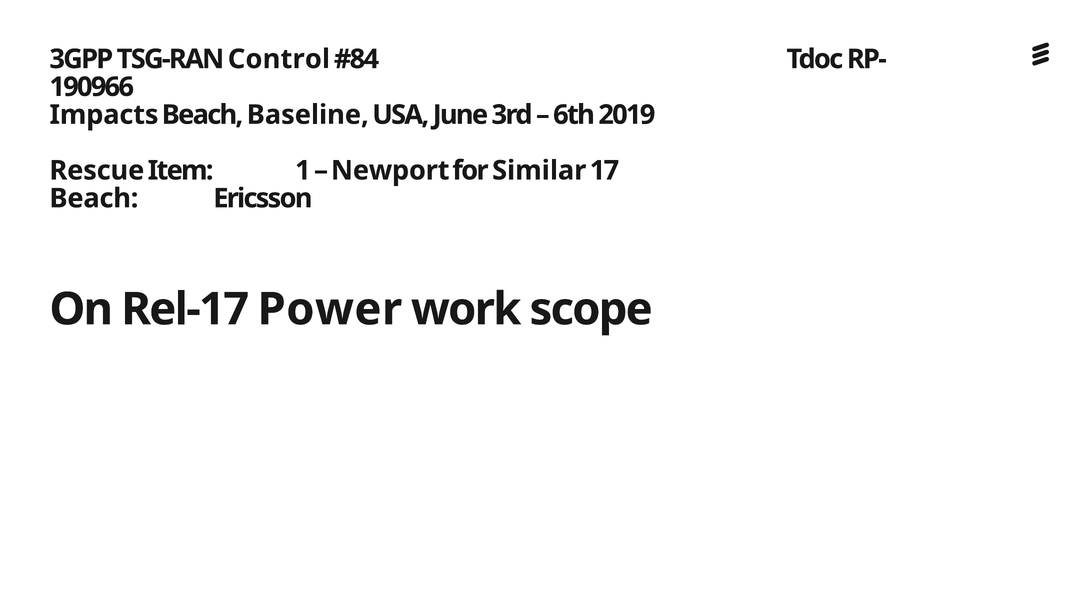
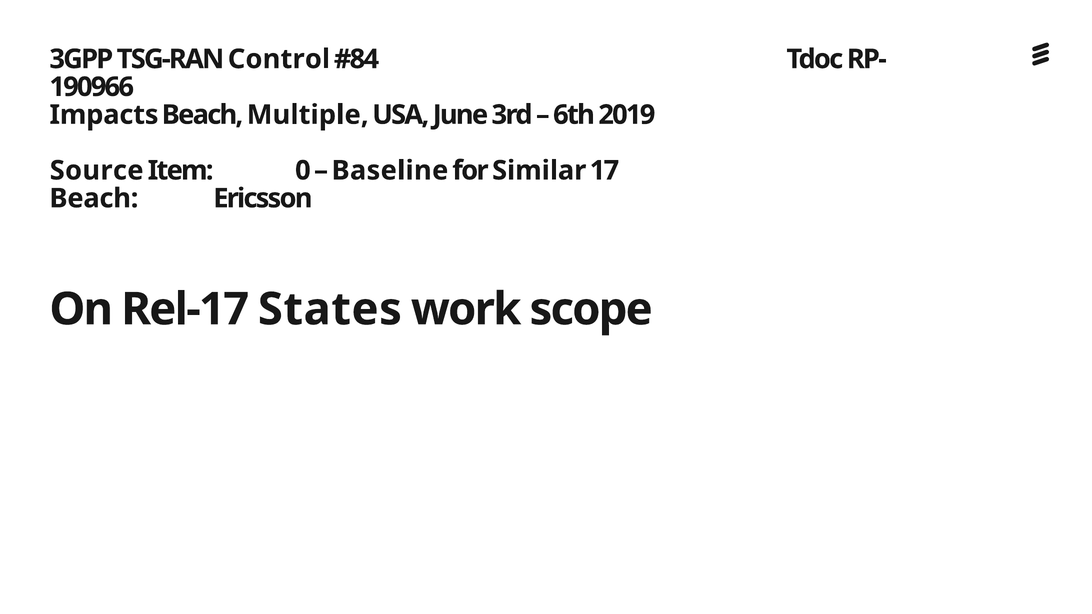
Baseline: Baseline -> Multiple
Rescue: Rescue -> Source
1: 1 -> 0
Newport: Newport -> Baseline
Power: Power -> States
